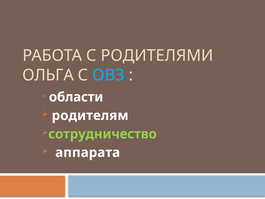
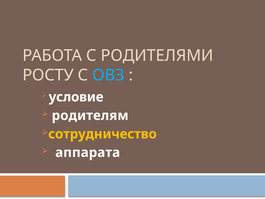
ОЛЬГА: ОЛЬГА -> РОСТУ
области: области -> условие
сотрудничество colour: light green -> yellow
